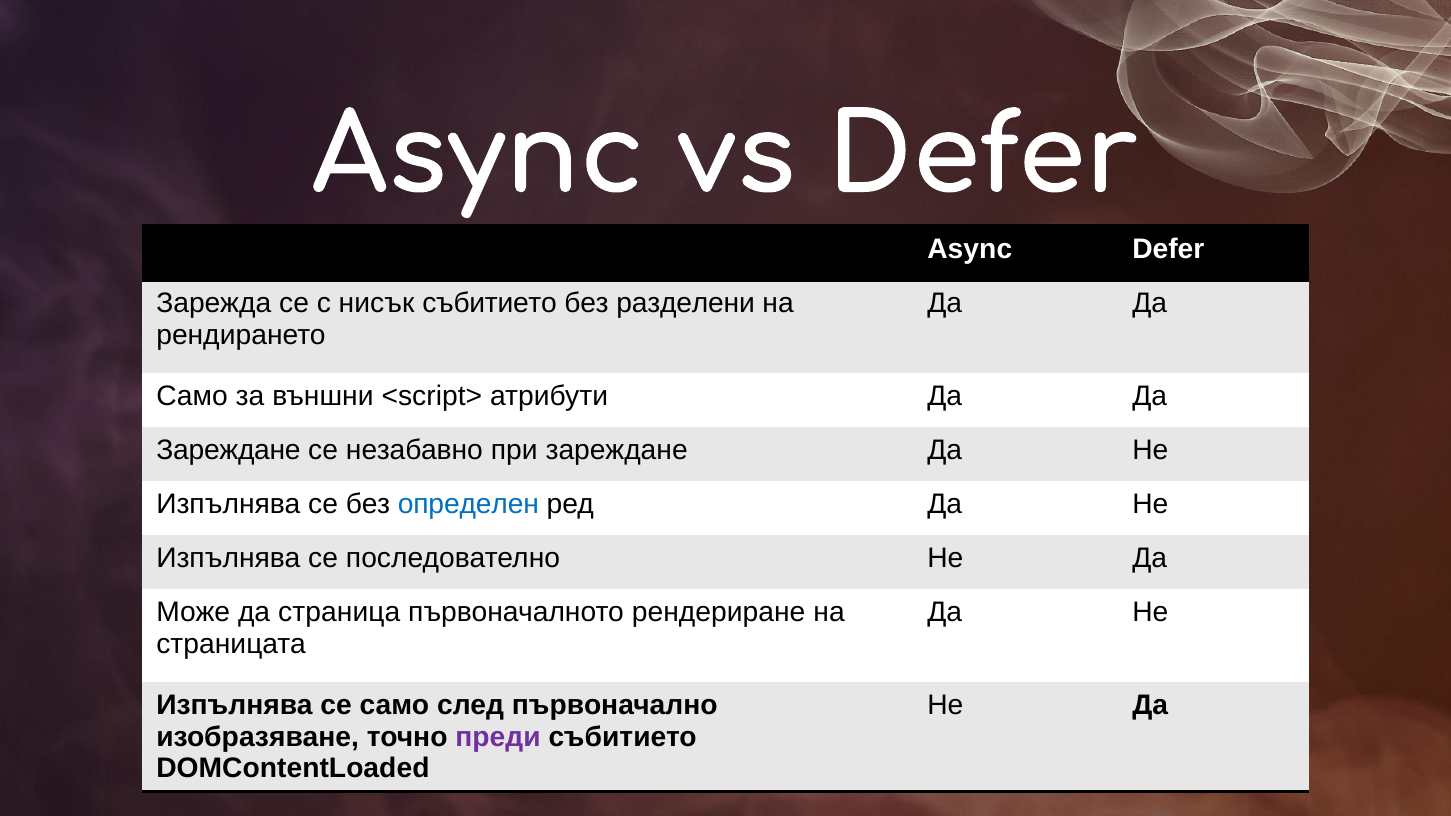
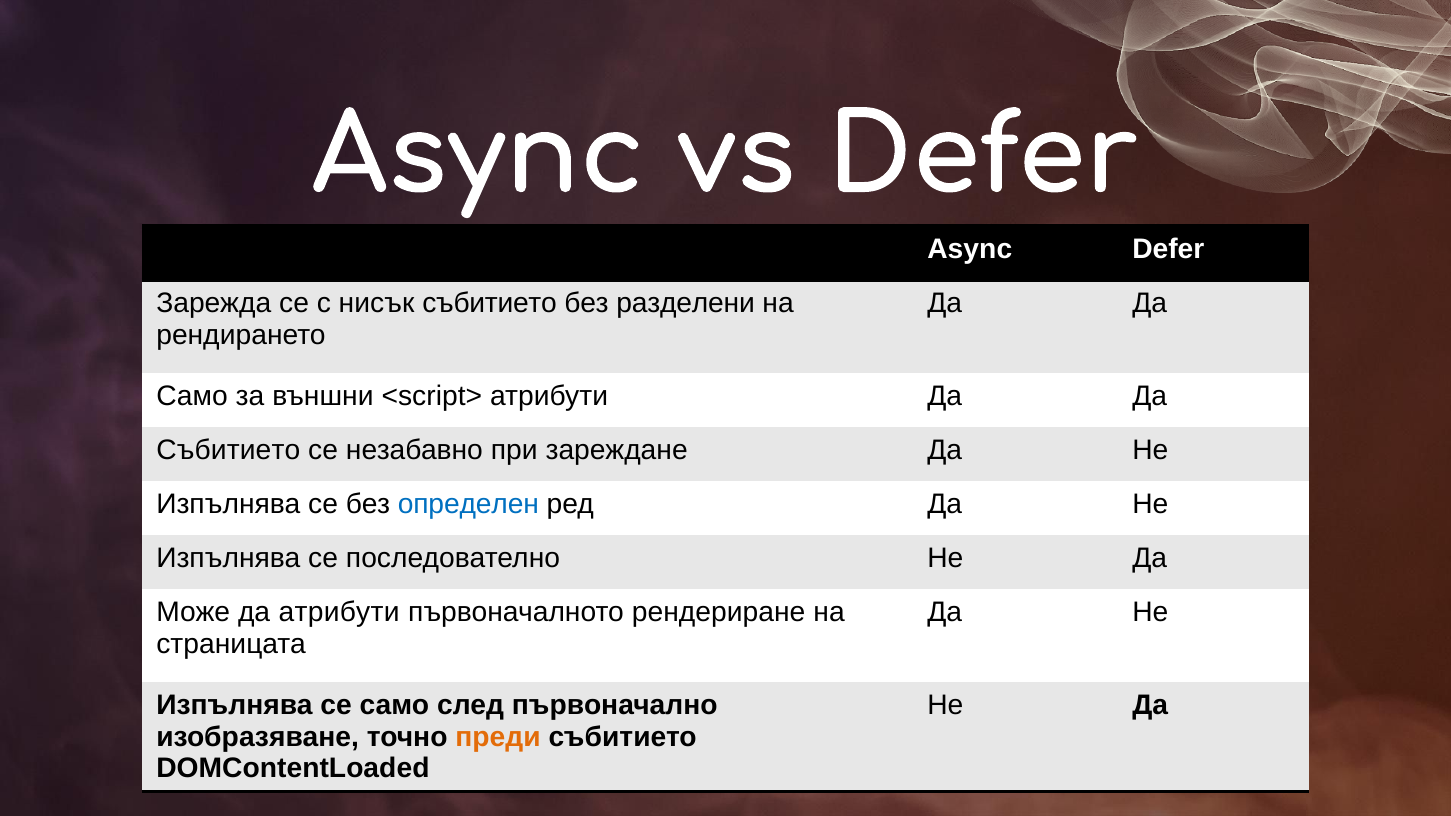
Зареждане at (229, 451): Зареждане -> Събитието
да страница: страница -> атрибути
преди colour: purple -> orange
